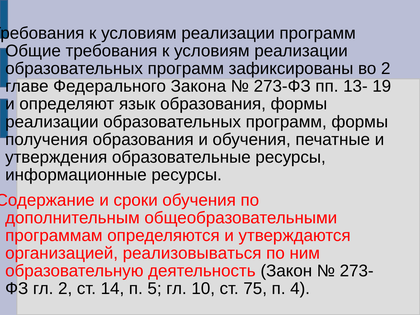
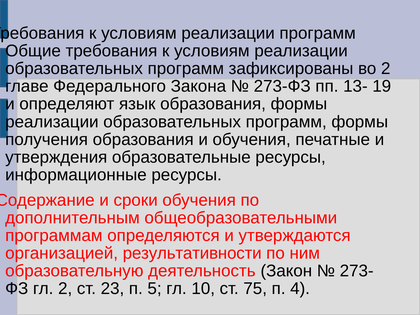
реализовываться: реализовываться -> результативности
14: 14 -> 23
